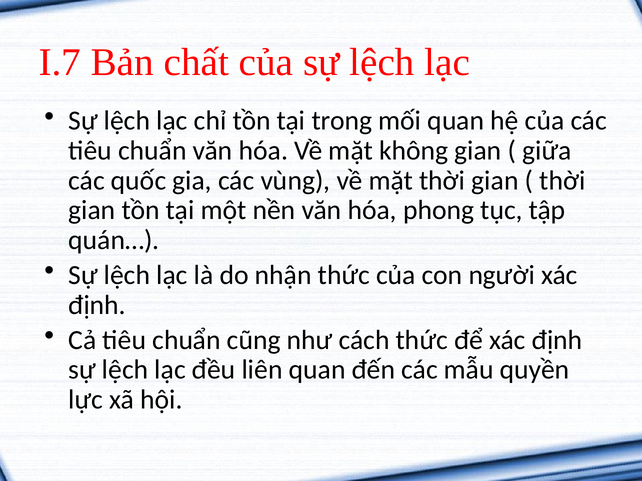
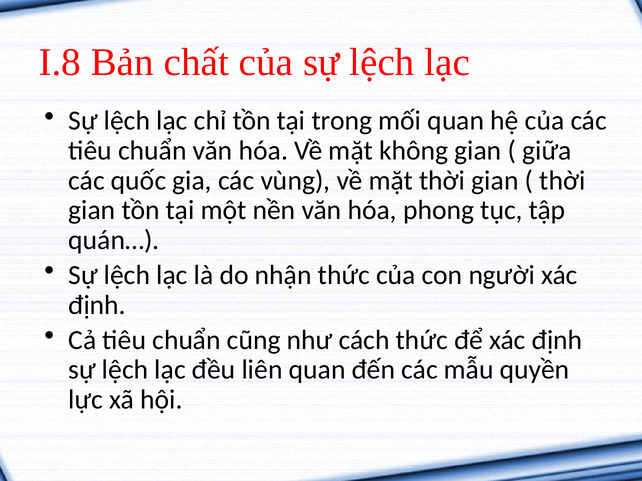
I.7: I.7 -> I.8
